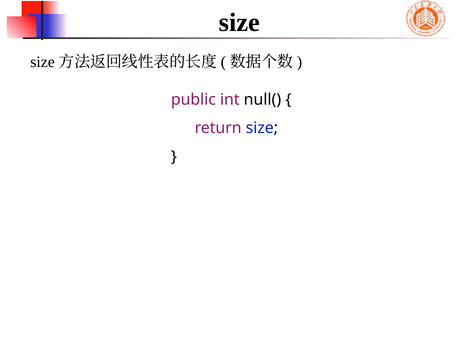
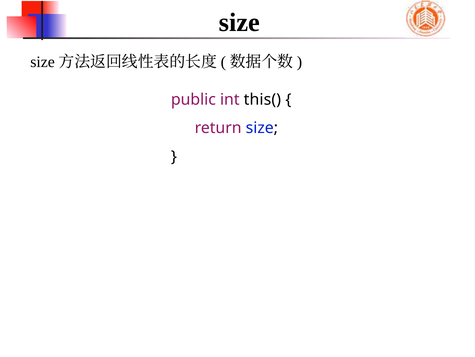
null(: null( -> this(
